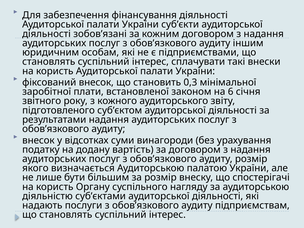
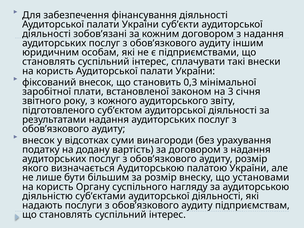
6: 6 -> 3
спостерігачі: спостерігачі -> установами
